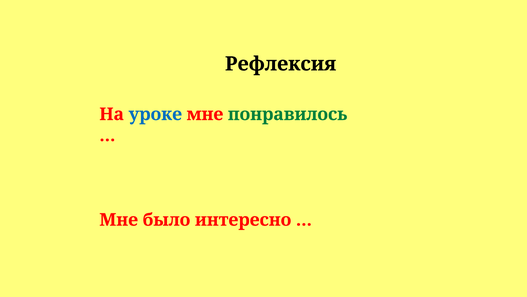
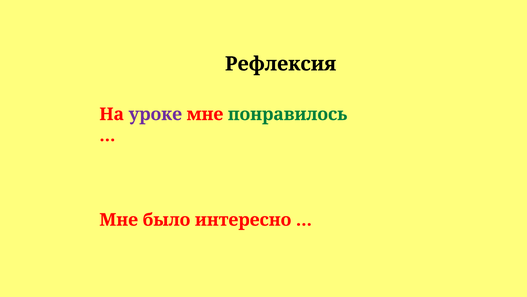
уроке colour: blue -> purple
